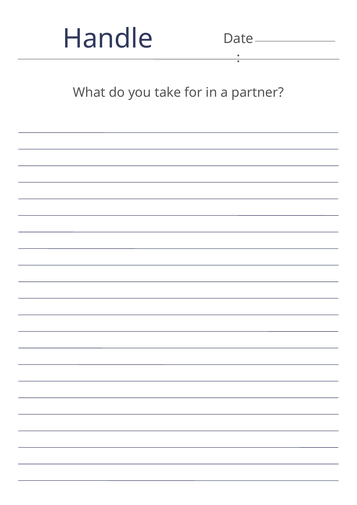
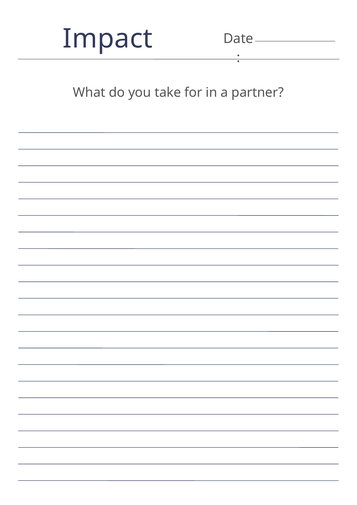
Handle: Handle -> Impact
